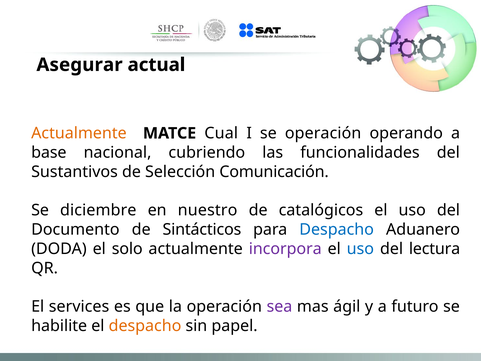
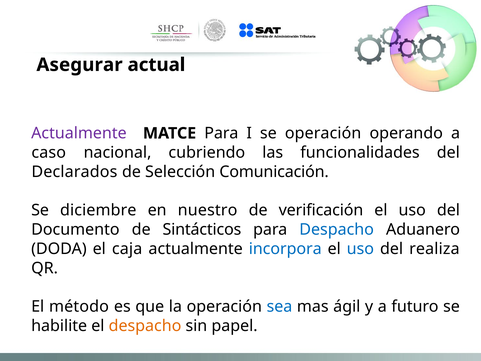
Actualmente at (79, 133) colour: orange -> purple
MATCE Cual: Cual -> Para
base: base -> caso
Sustantivos: Sustantivos -> Declarados
catalógicos: catalógicos -> verificación
solo: solo -> caja
incorpora colour: purple -> blue
lectura: lectura -> realiza
services: services -> método
sea colour: purple -> blue
